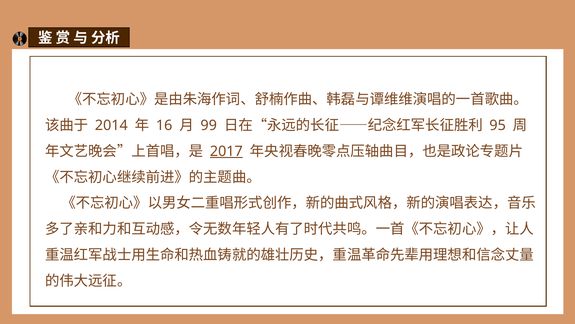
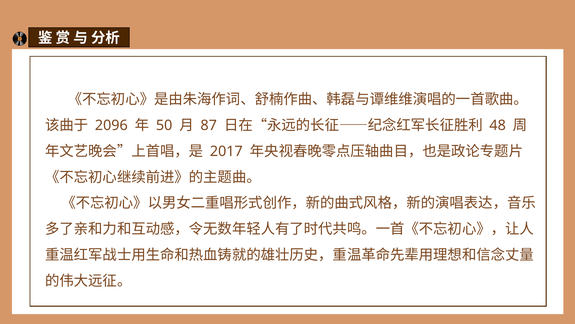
2014: 2014 -> 2096
16: 16 -> 50
99: 99 -> 87
95: 95 -> 48
2017 underline: present -> none
